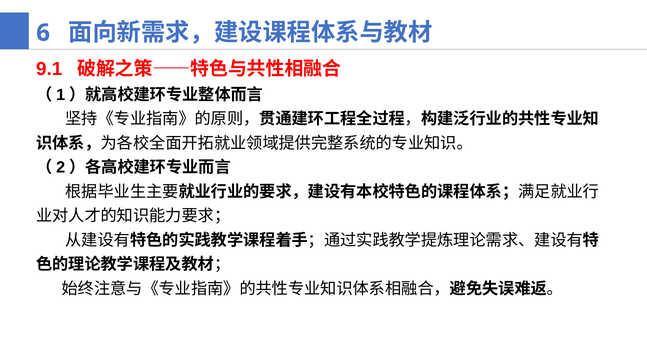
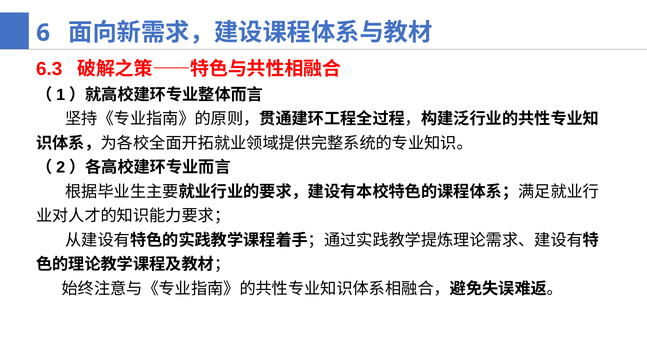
9.1: 9.1 -> 6.3
